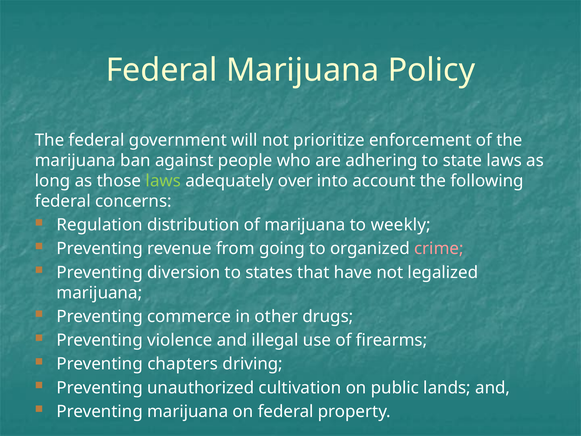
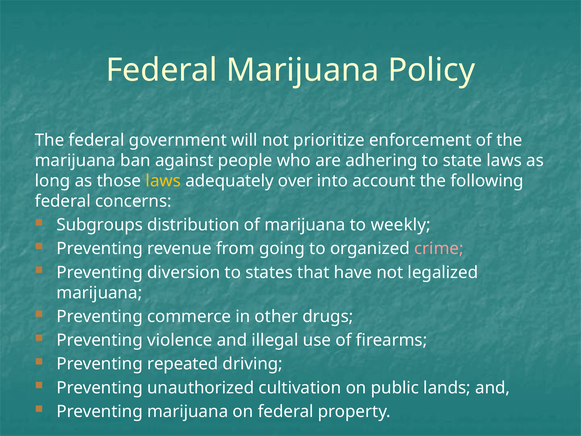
laws at (163, 181) colour: light green -> yellow
Regulation: Regulation -> Subgroups
chapters: chapters -> repeated
